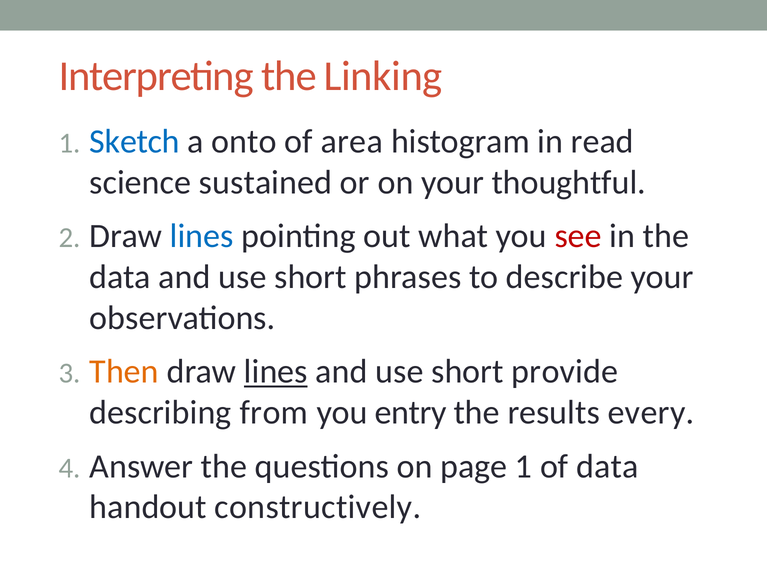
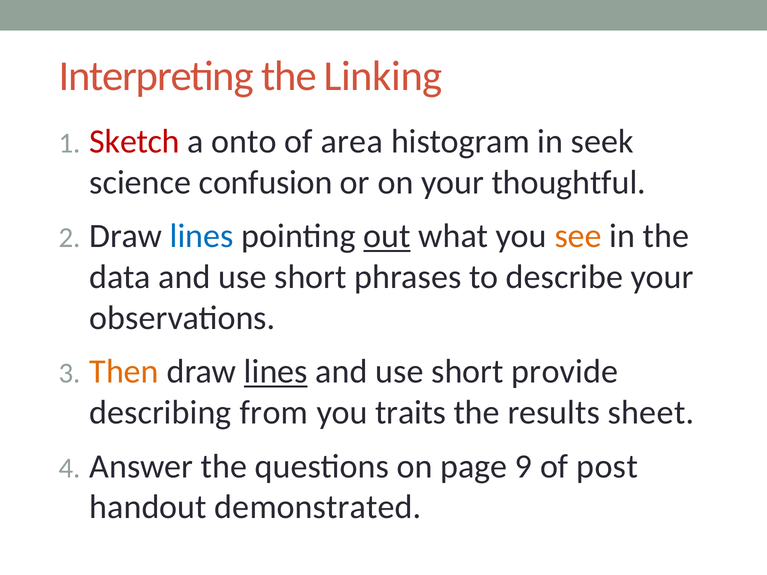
Sketch colour: blue -> red
read: read -> seek
sustained: sustained -> confusion
out underline: none -> present
see colour: red -> orange
entry: entry -> traits
every: every -> sheet
page 1: 1 -> 9
of data: data -> post
constructively: constructively -> demonstrated
